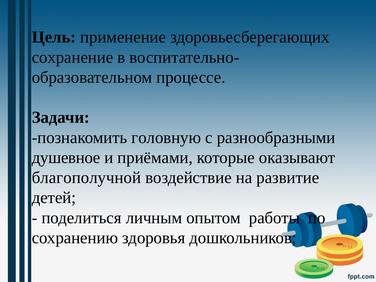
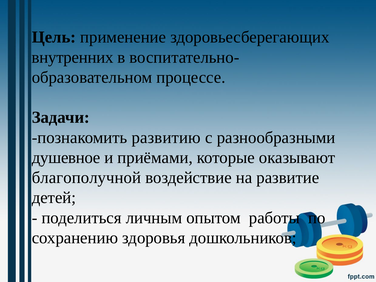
сохранение: сохранение -> внутренних
головную: головную -> развитию
